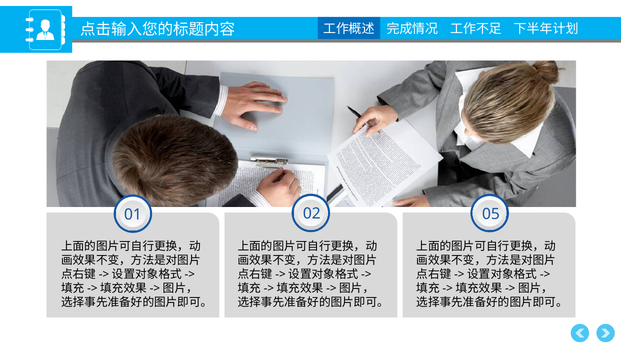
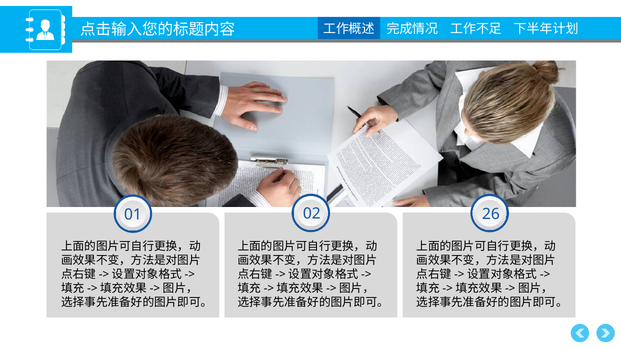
05: 05 -> 26
